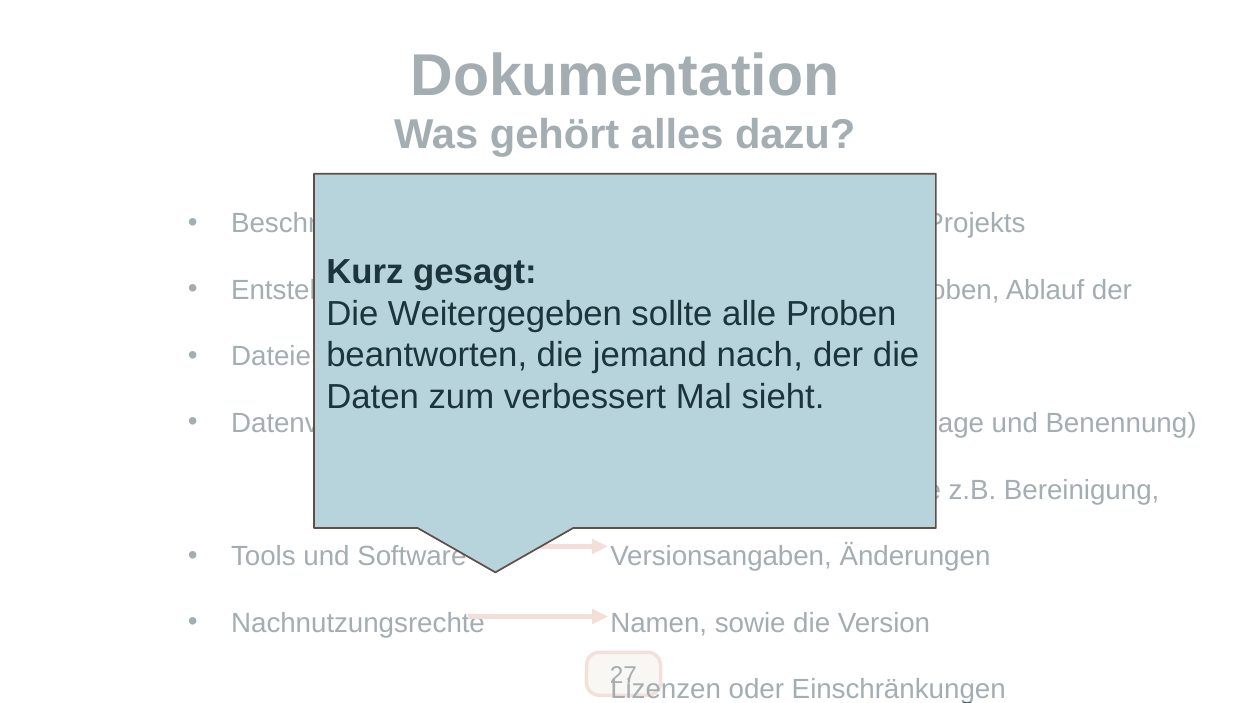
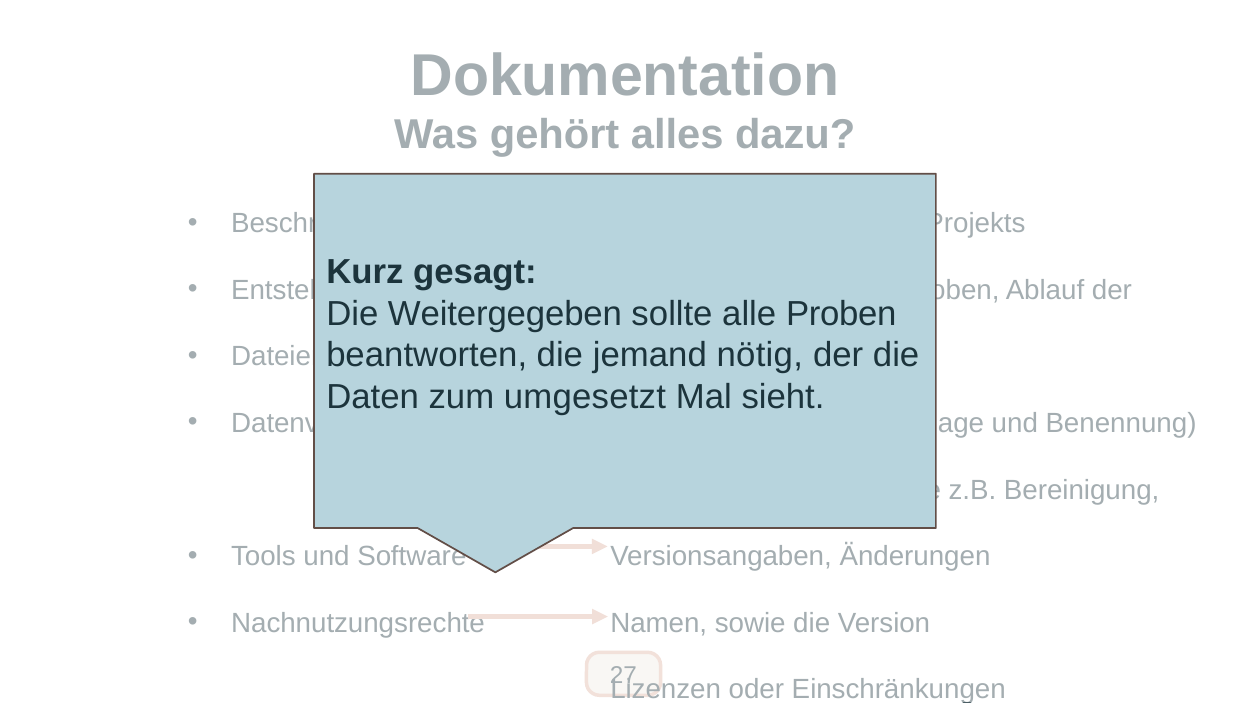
nach: nach -> nötig
verbessert: verbessert -> umgesetzt
